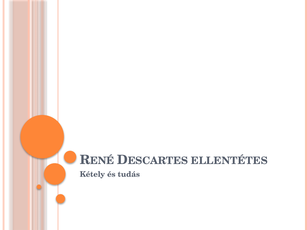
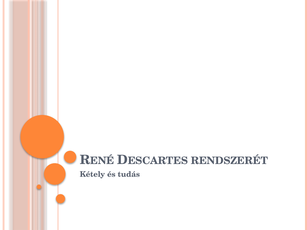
ELLENTÉTES: ELLENTÉTES -> RENDSZERÉT
